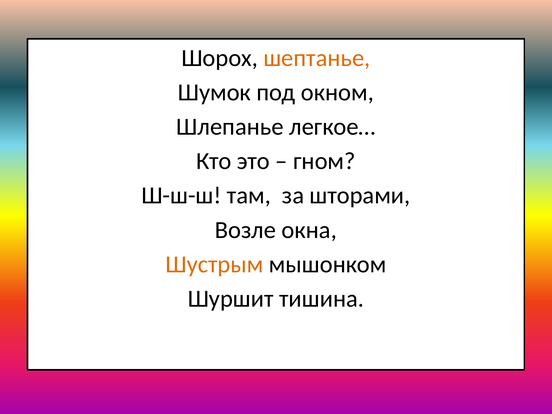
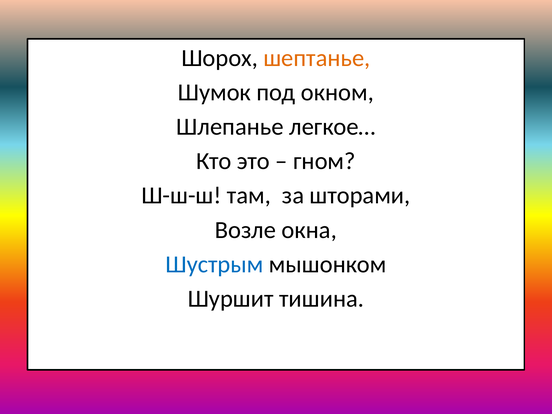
Шустрым colour: orange -> blue
